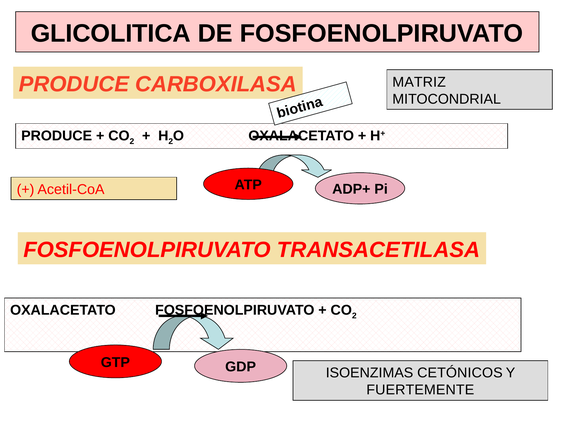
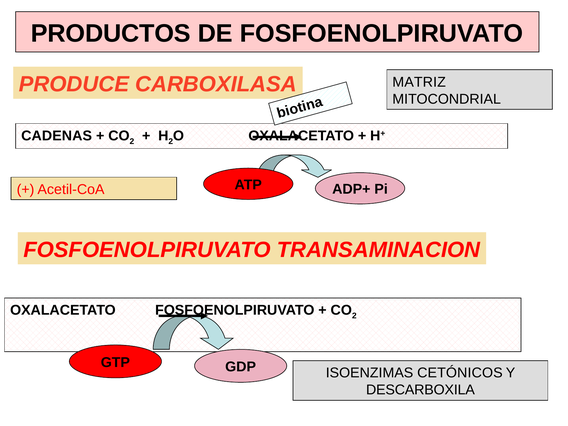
GLICOLITICA: GLICOLITICA -> PRODUCTOS
PRODUCE at (57, 136): PRODUCE -> CADENAS
TRANSACETILASA: TRANSACETILASA -> TRANSAMINACION
FUERTEMENTE: FUERTEMENTE -> DESCARBOXILA
